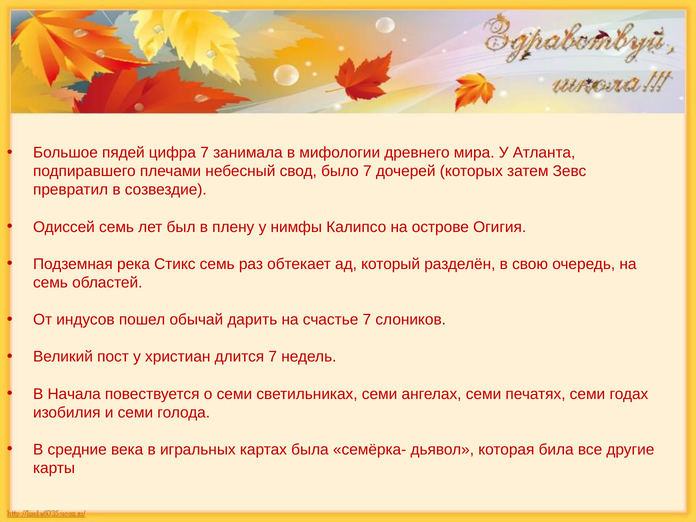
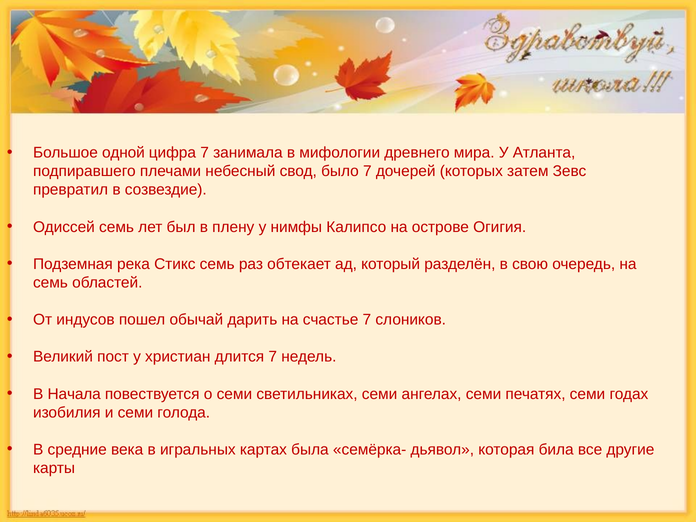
пядей: пядей -> одной
